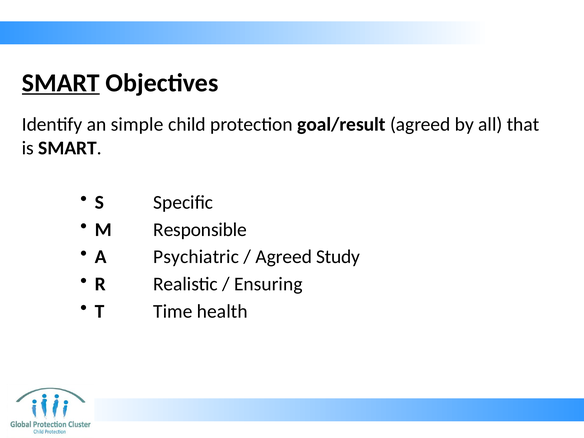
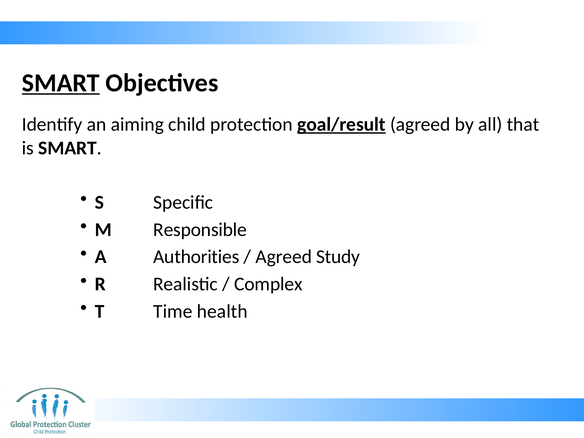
simple: simple -> aiming
goal/result underline: none -> present
Psychiatric: Psychiatric -> Authorities
Ensuring: Ensuring -> Complex
